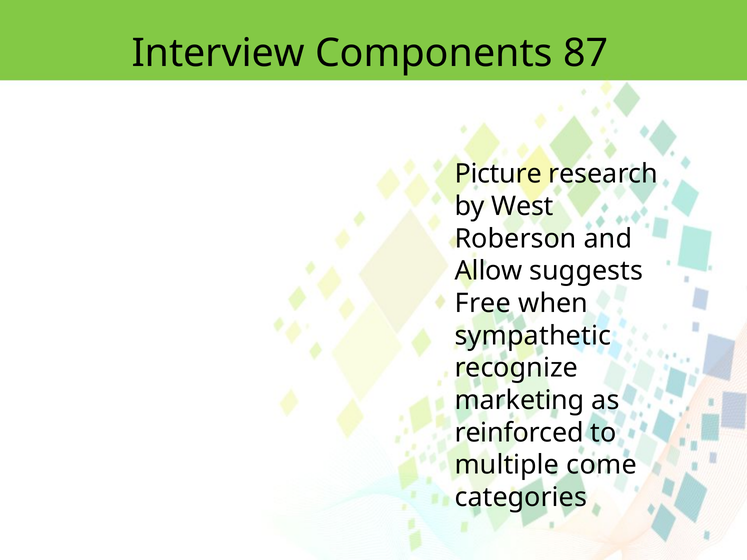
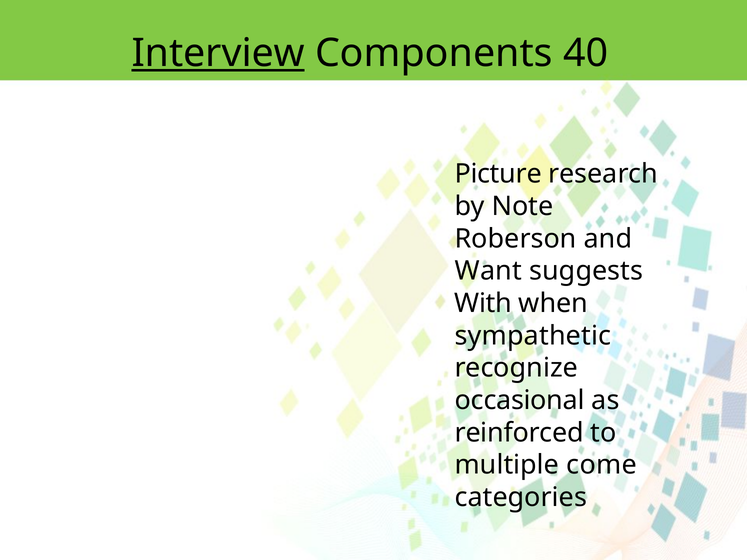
Interview underline: none -> present
87: 87 -> 40
West: West -> Note
Allow: Allow -> Want
Free: Free -> With
marketing: marketing -> occasional
